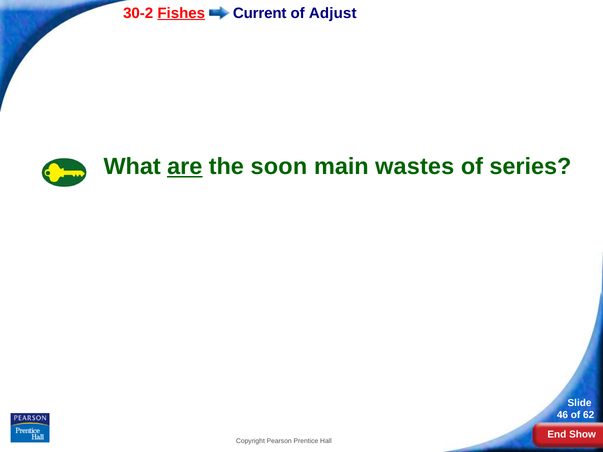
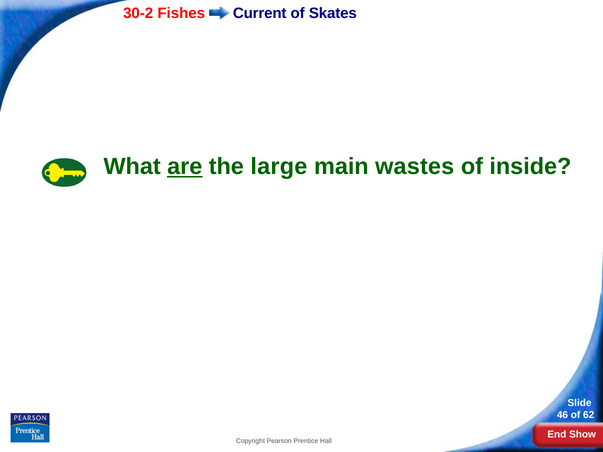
Fishes underline: present -> none
Adjust: Adjust -> Skates
soon: soon -> large
series: series -> inside
